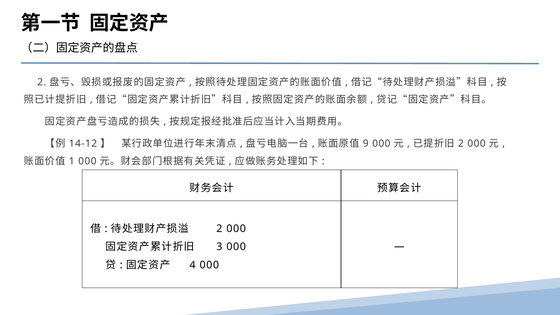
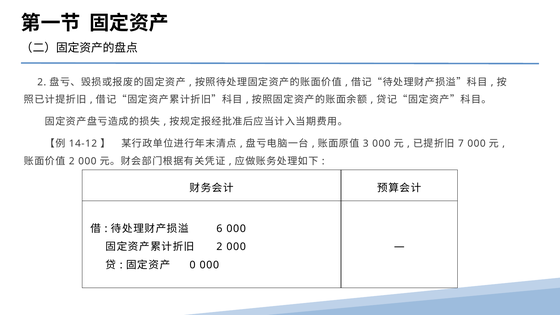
9: 9 -> 3
2 at (461, 144): 2 -> 7
1 at (72, 161): 1 -> 2
2 at (219, 229): 2 -> 6
3 at (219, 247): 3 -> 2
4: 4 -> 0
